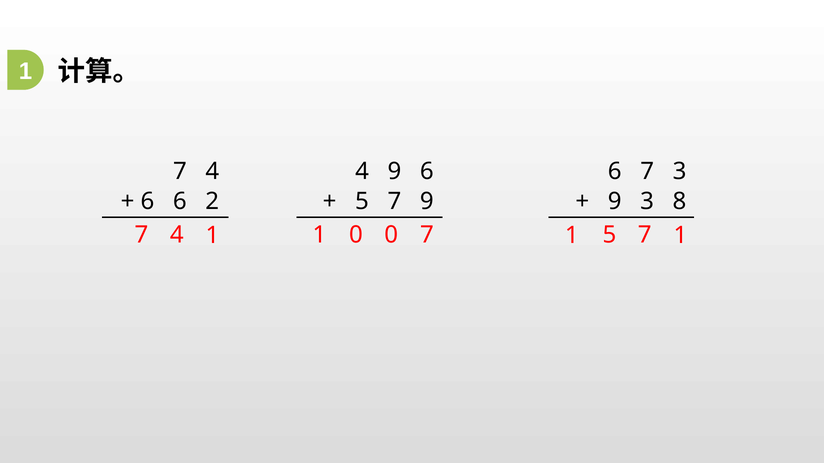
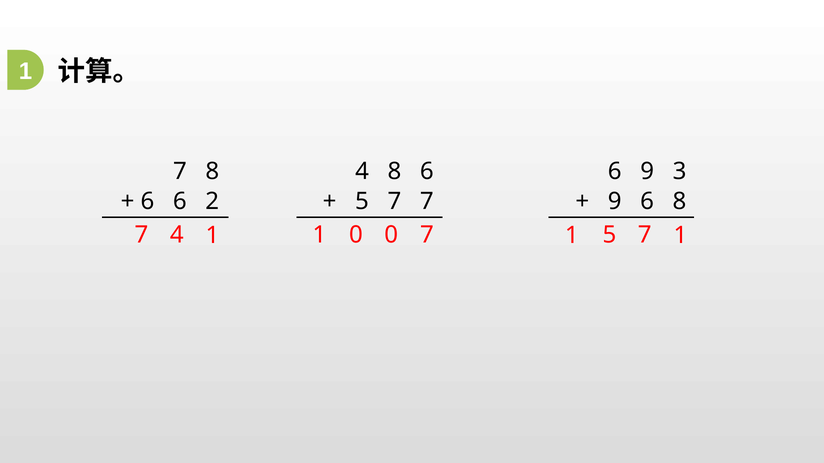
7 4: 4 -> 8
4 9: 9 -> 8
6 7: 7 -> 9
5 7 9: 9 -> 7
9 3: 3 -> 6
